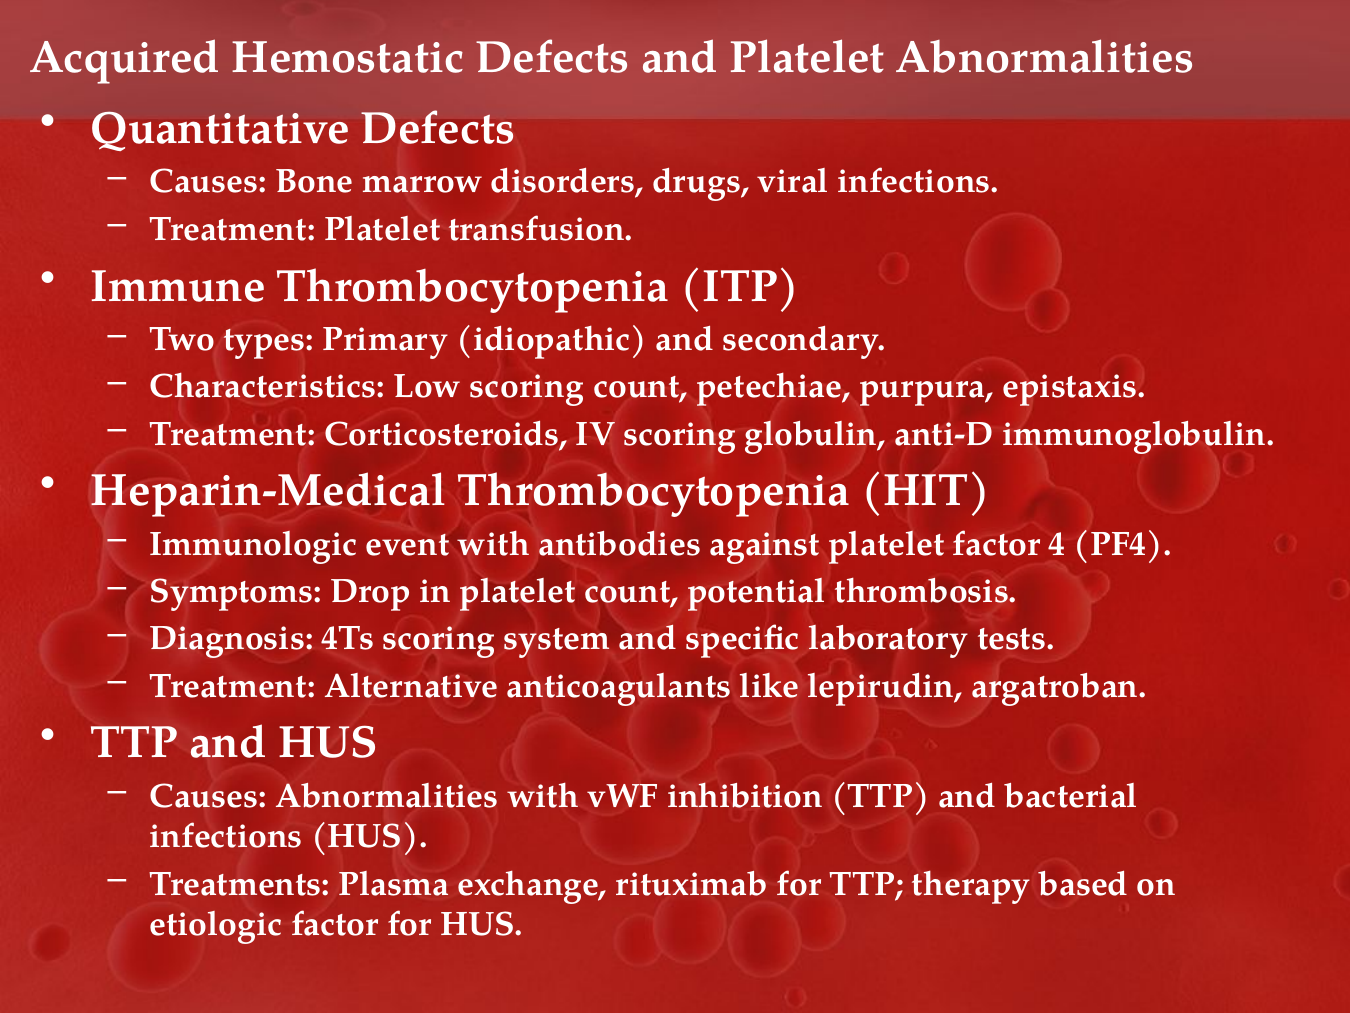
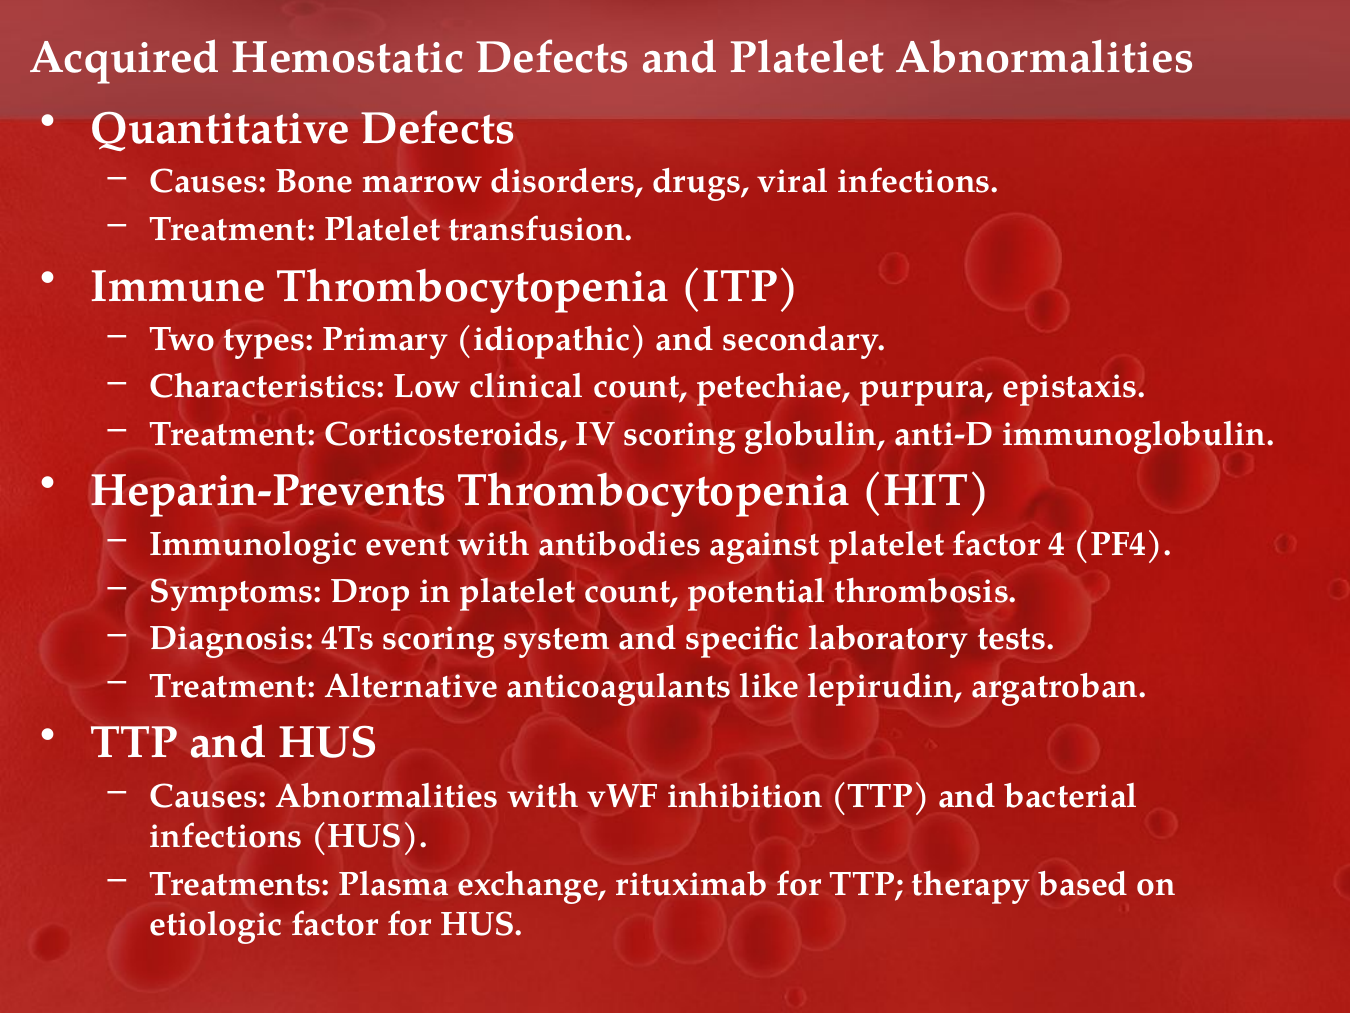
Low scoring: scoring -> clinical
Heparin-Medical: Heparin-Medical -> Heparin-Prevents
